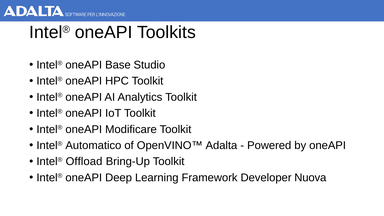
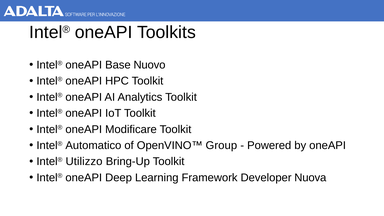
Studio: Studio -> Nuovo
Adalta: Adalta -> Group
Offload: Offload -> Utilizzo
